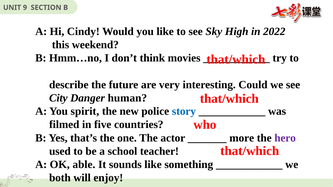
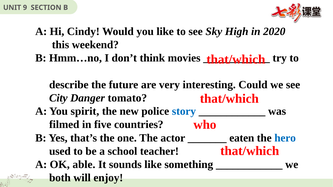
2022: 2022 -> 2020
human: human -> tomato
more: more -> eaten
hero colour: purple -> blue
